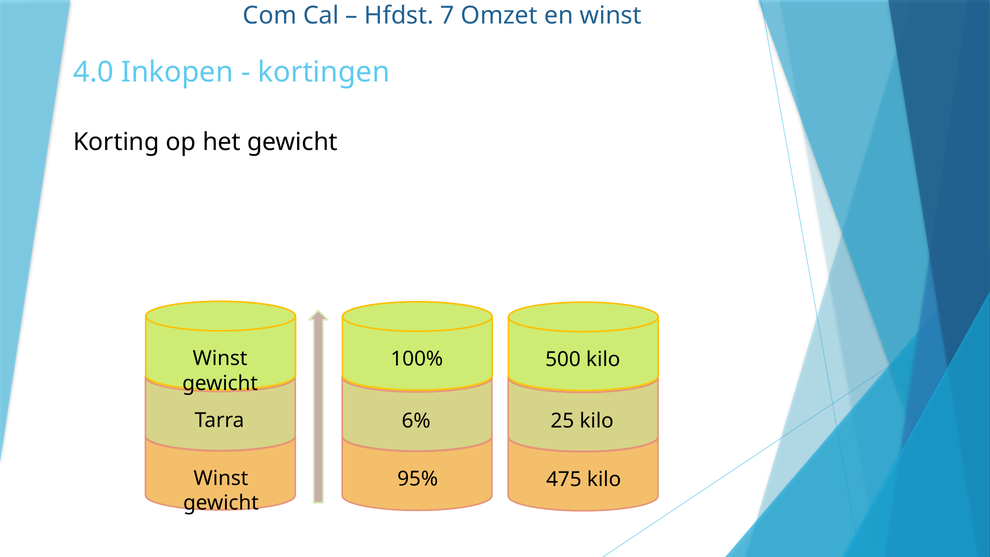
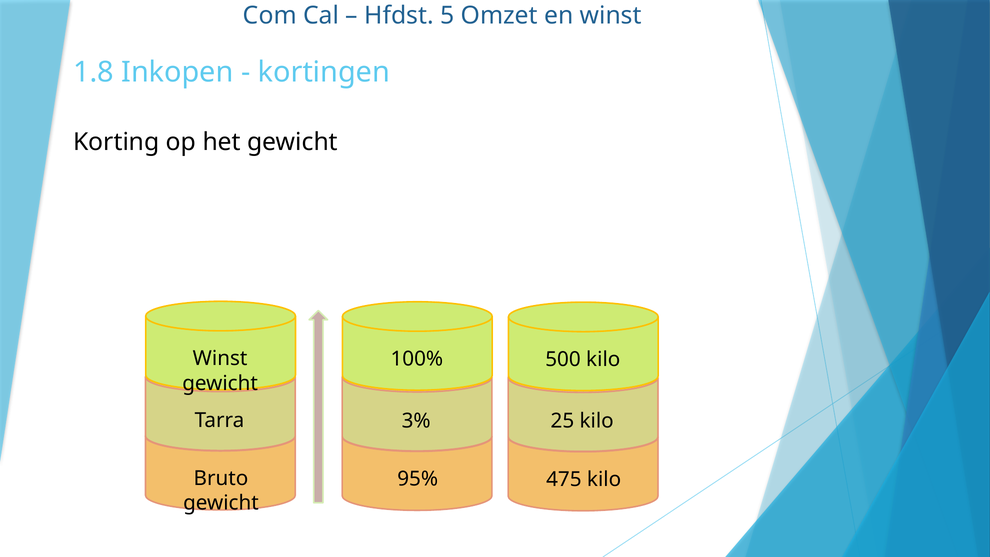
7: 7 -> 5
4.0: 4.0 -> 1.8
6%: 6% -> 3%
Winst at (221, 478): Winst -> Bruto
